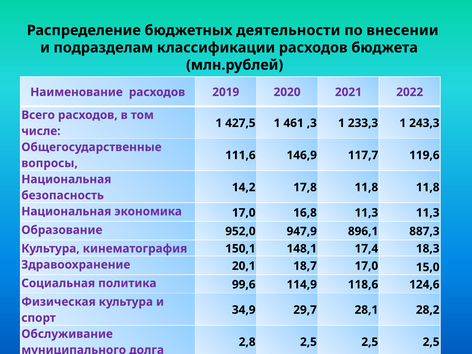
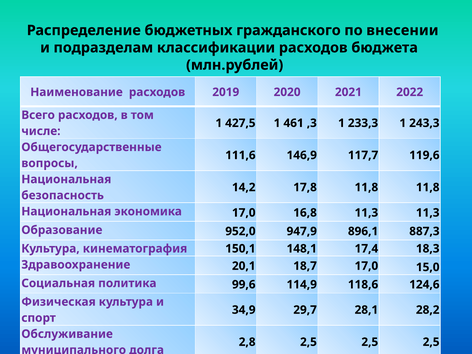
деятельности: деятельности -> гражданского
